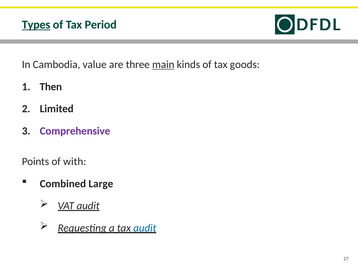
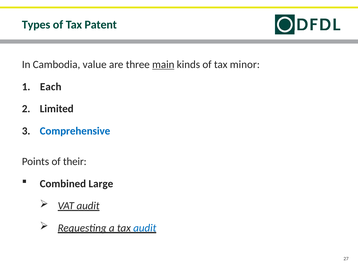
Types underline: present -> none
Period: Period -> Patent
goods: goods -> minor
Then: Then -> Each
Comprehensive colour: purple -> blue
with: with -> their
